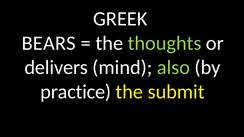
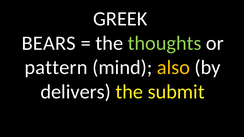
delivers: delivers -> pattern
also colour: light green -> yellow
practice: practice -> delivers
